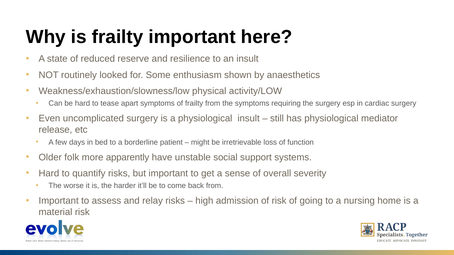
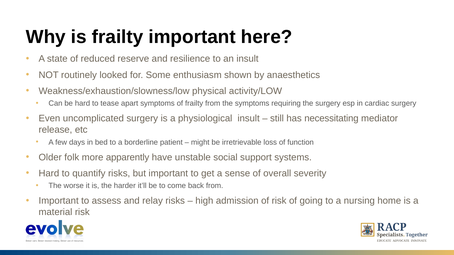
has physiological: physiological -> necessitating
